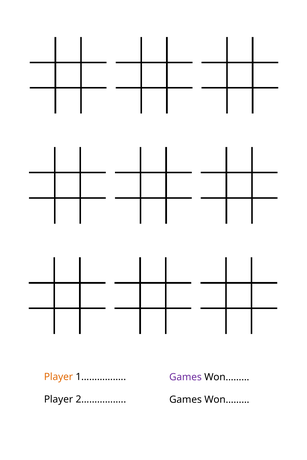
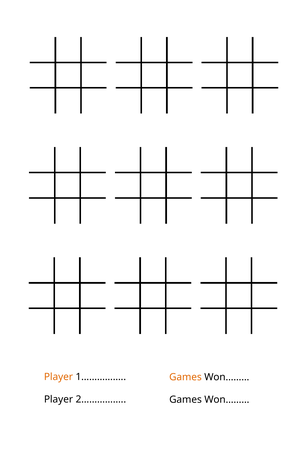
Games at (185, 378) colour: purple -> orange
